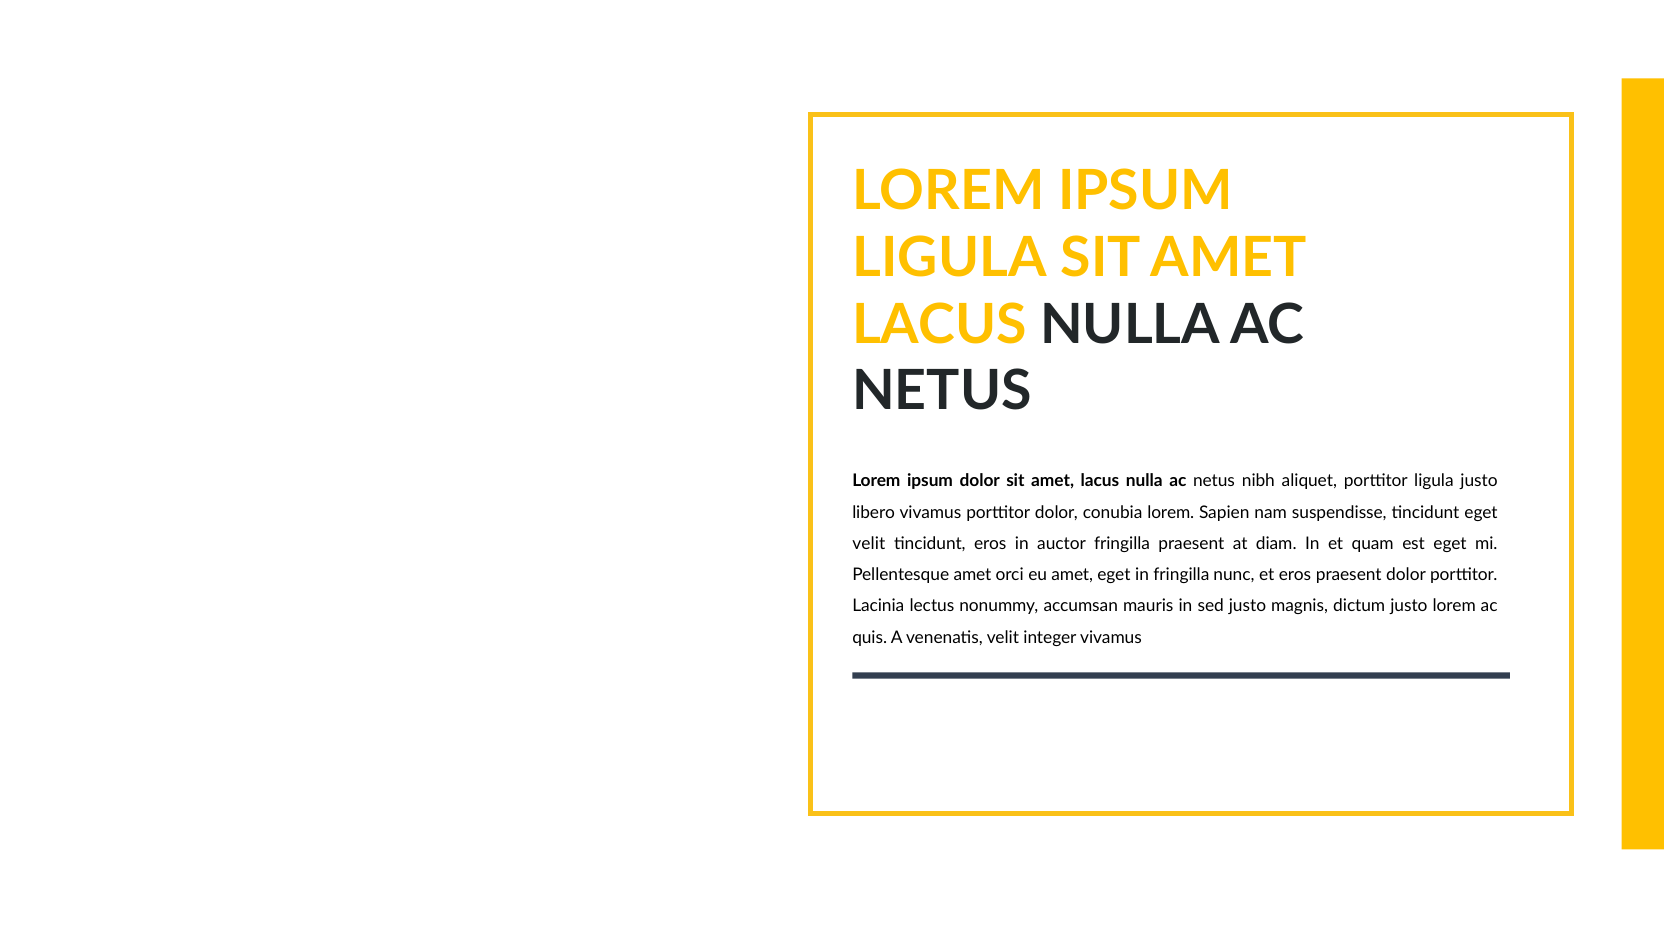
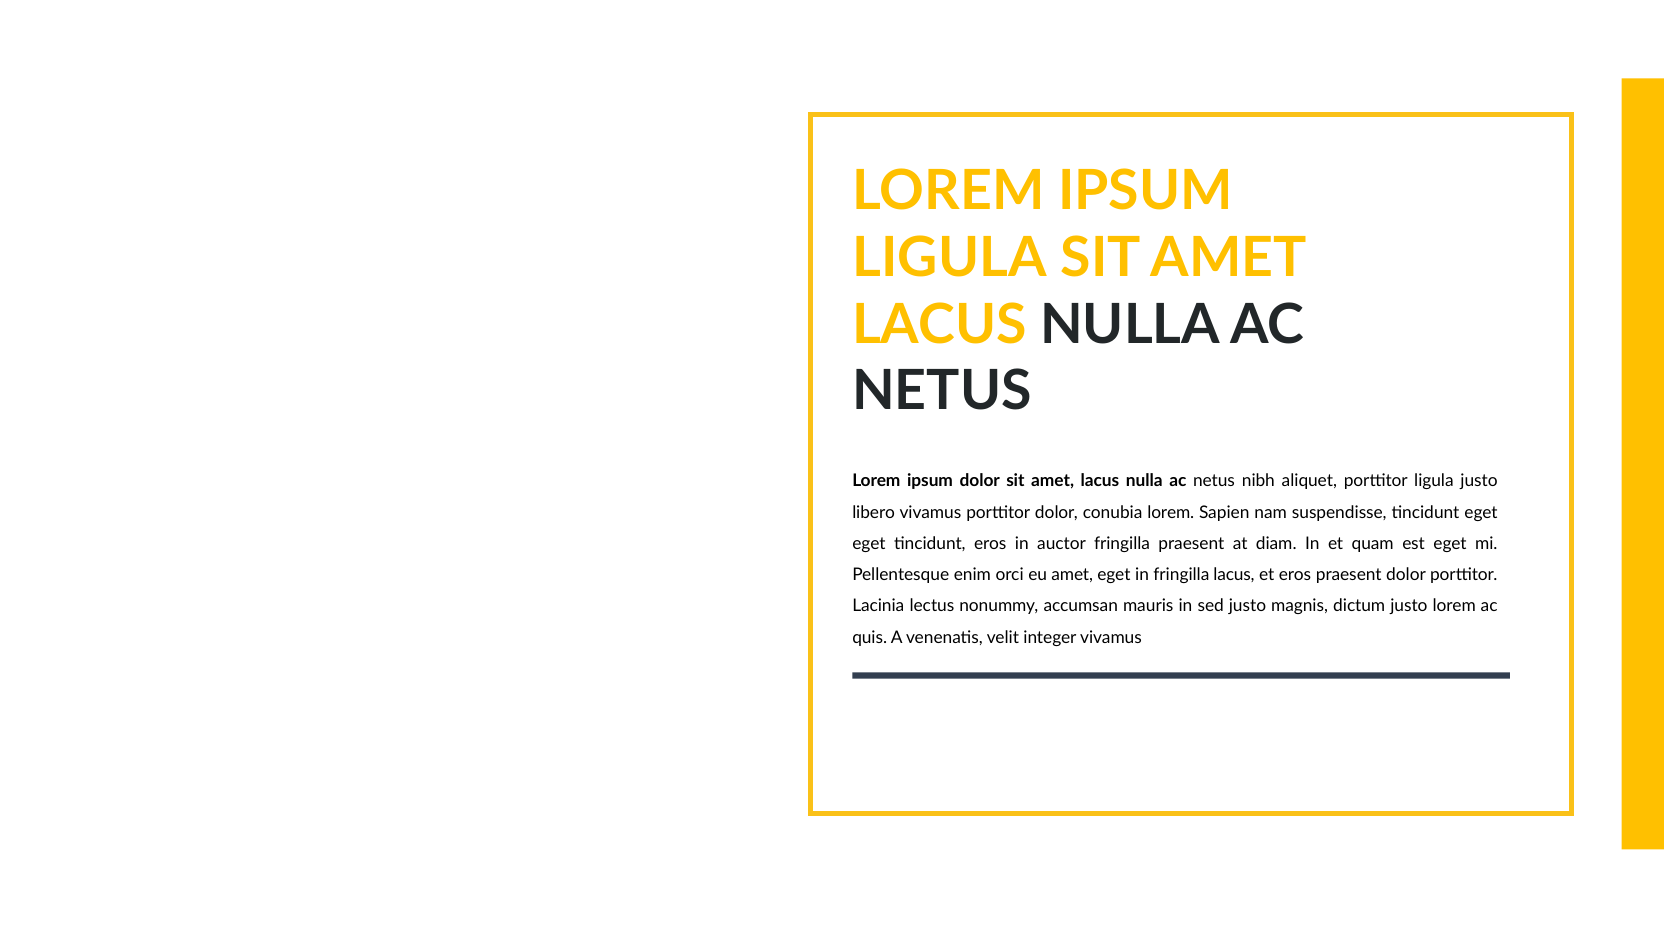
velit at (869, 544): velit -> eget
Pellentesque amet: amet -> enim
fringilla nunc: nunc -> lacus
